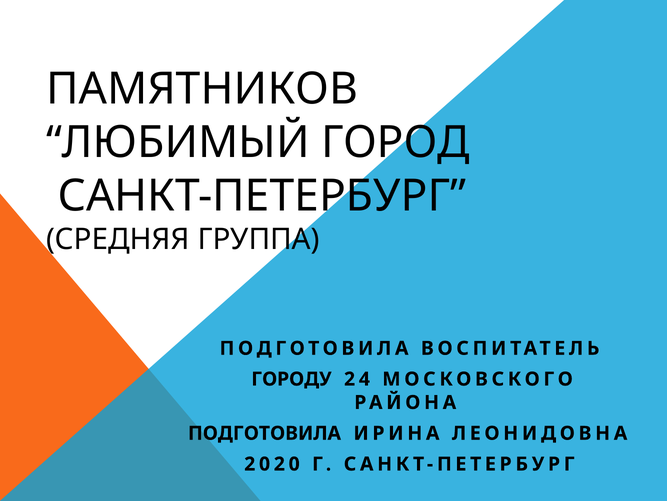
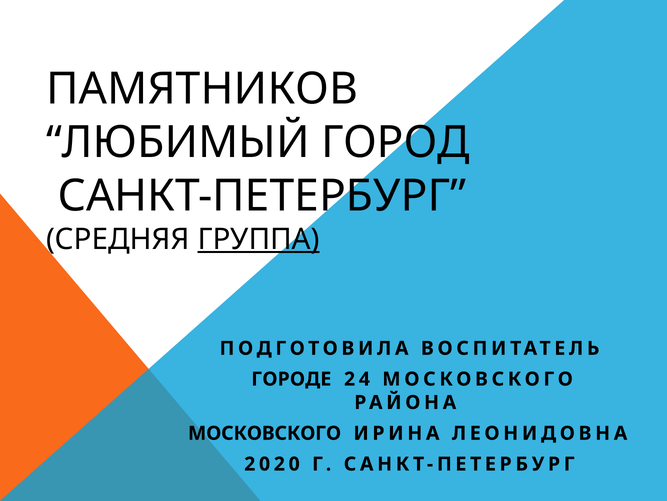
ГРУППА underline: none -> present
ГОРОДУ: ГОРОДУ -> ГОРОДЕ
ПОДГОТОВИЛА at (264, 433): ПОДГОТОВИЛА -> МОСКОВСКОГО
